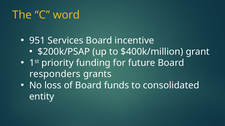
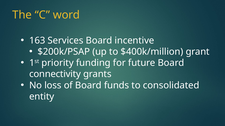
951: 951 -> 163
responders: responders -> connectivity
